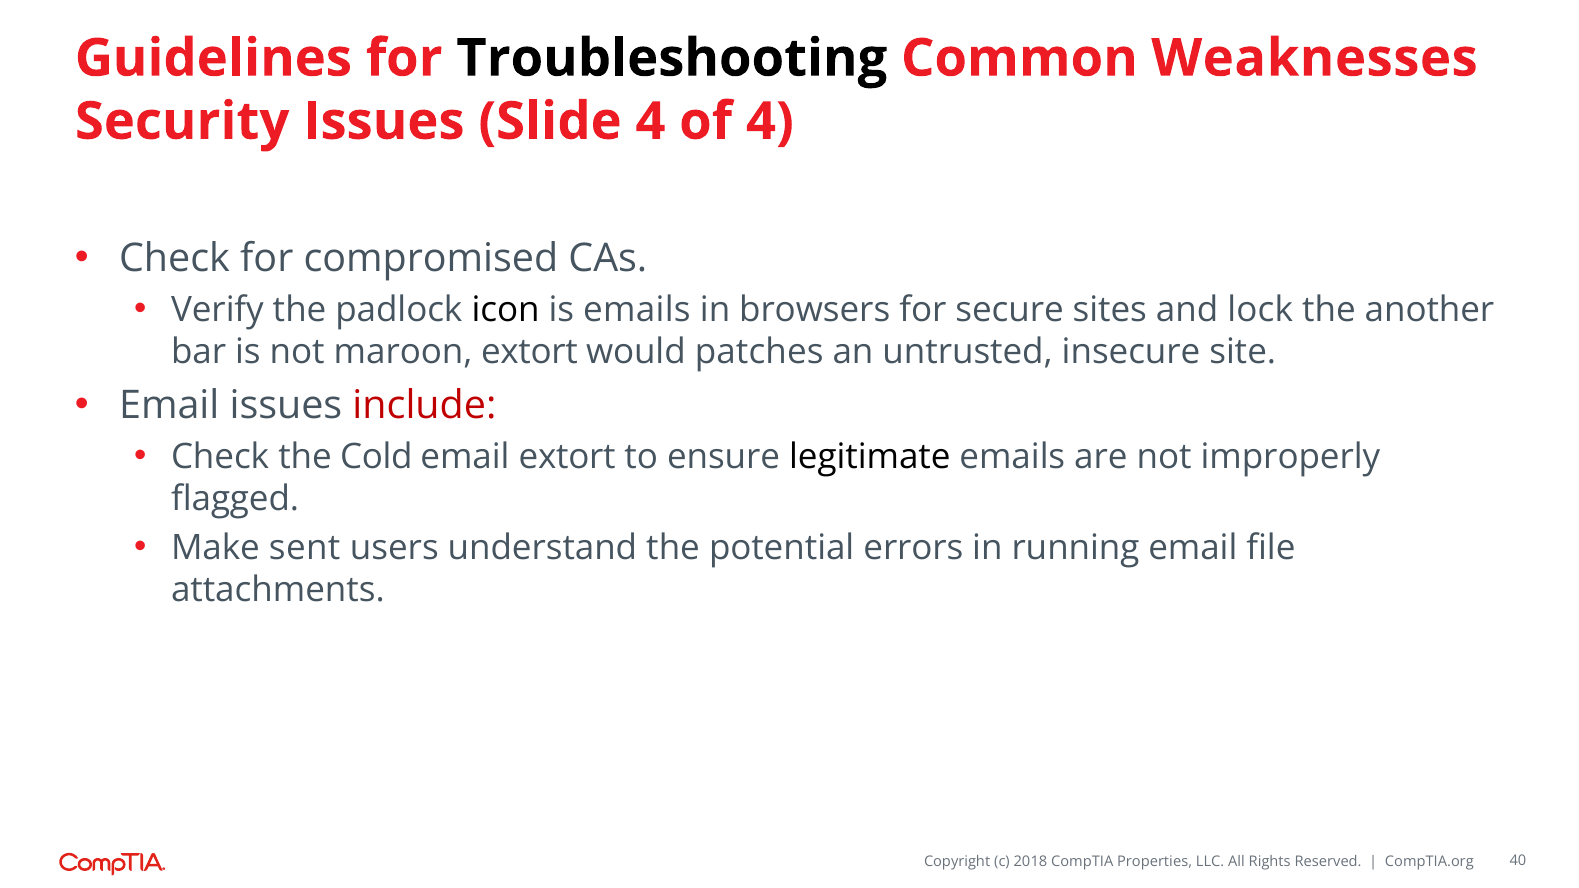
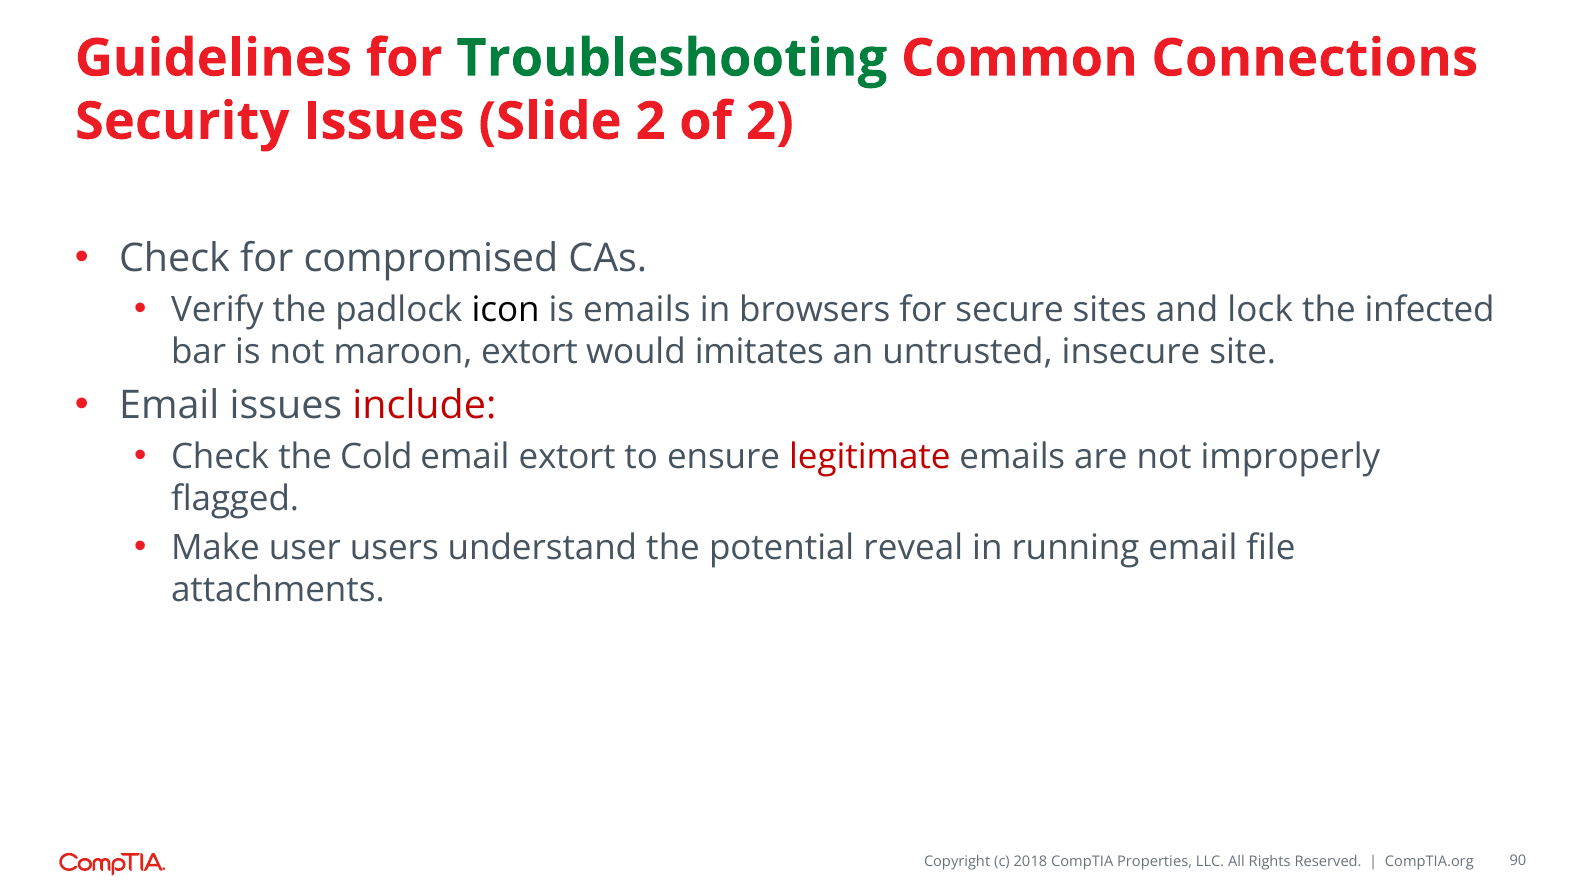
Troubleshooting colour: black -> green
Weaknesses: Weaknesses -> Connections
Slide 4: 4 -> 2
of 4: 4 -> 2
another: another -> infected
patches: patches -> imitates
legitimate colour: black -> red
sent: sent -> user
errors: errors -> reveal
40: 40 -> 90
